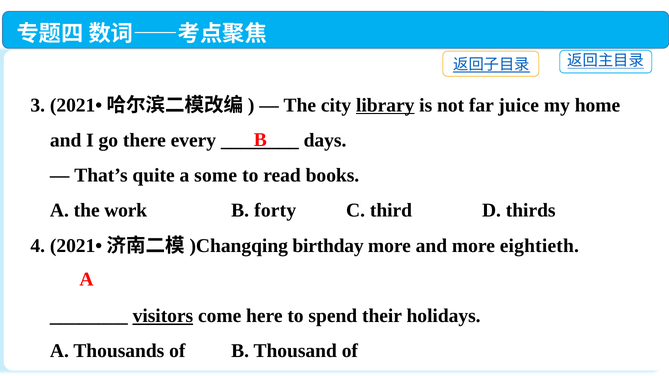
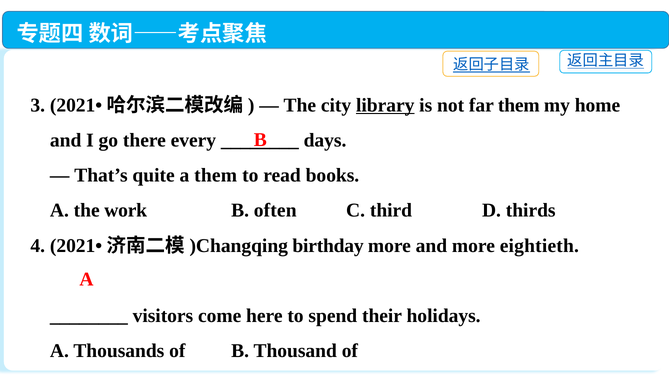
far juice: juice -> them
a some: some -> them
forty: forty -> often
visitors underline: present -> none
